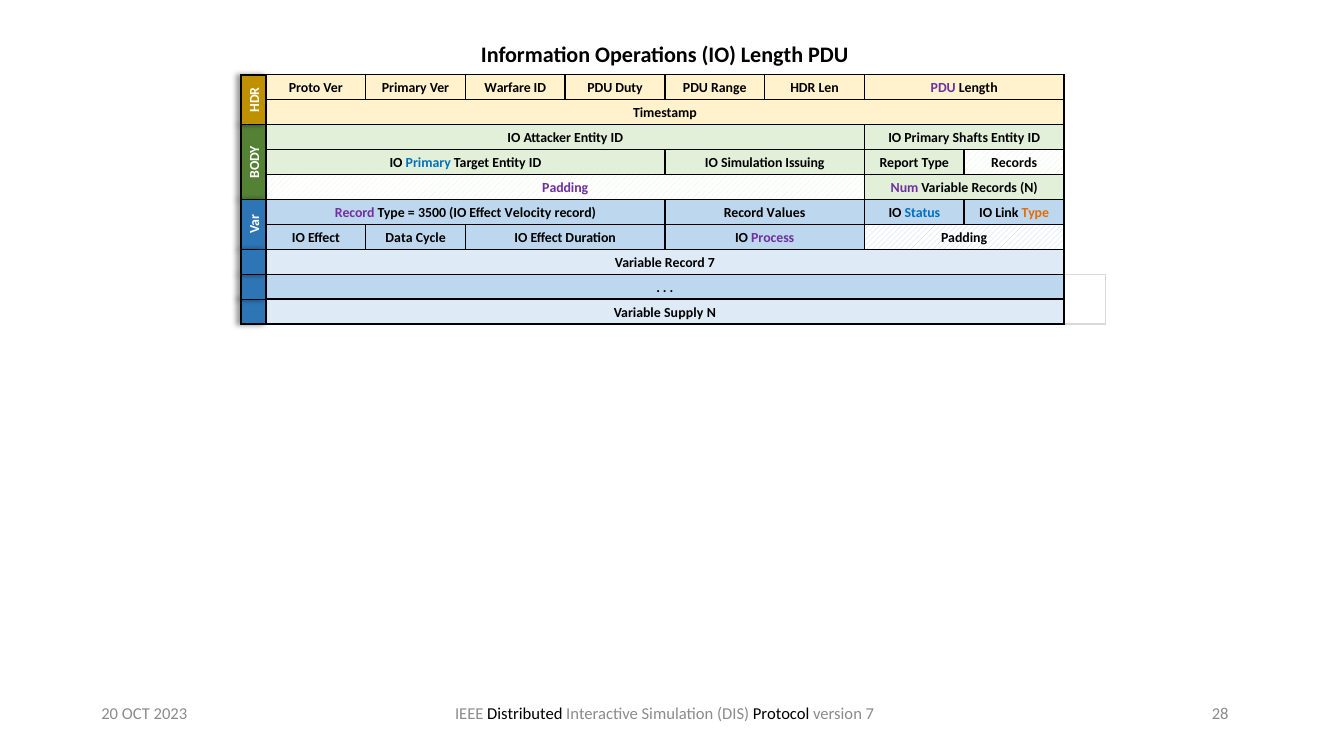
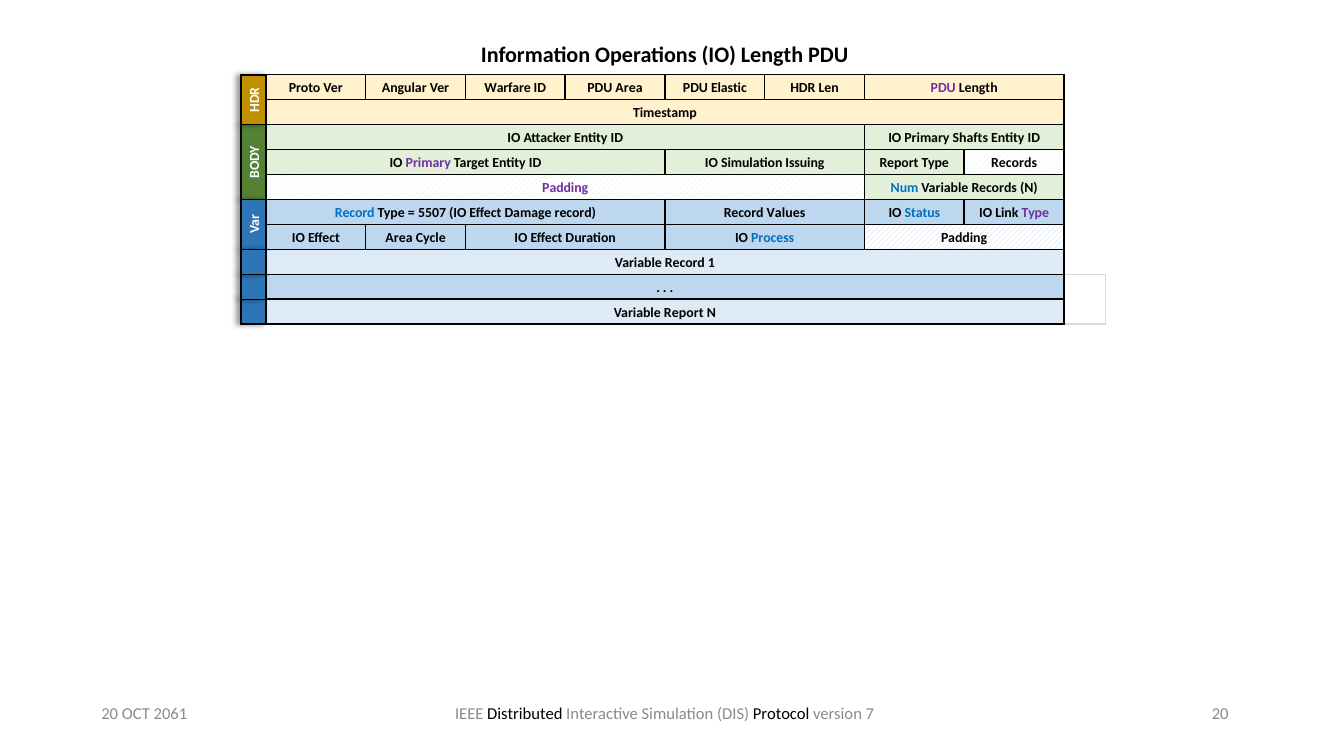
Ver Primary: Primary -> Angular
PDU Duty: Duty -> Area
Range: Range -> Elastic
Primary at (428, 163) colour: blue -> purple
Num colour: purple -> blue
Record at (355, 213) colour: purple -> blue
3500: 3500 -> 5507
Velocity: Velocity -> Damage
Type at (1035, 213) colour: orange -> purple
Effect Data: Data -> Area
Process colour: purple -> blue
Record 7: 7 -> 1
Variable Supply: Supply -> Report
2023: 2023 -> 2061
7 28: 28 -> 20
